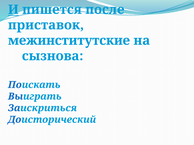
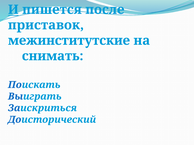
сызнова: сызнова -> снимать
